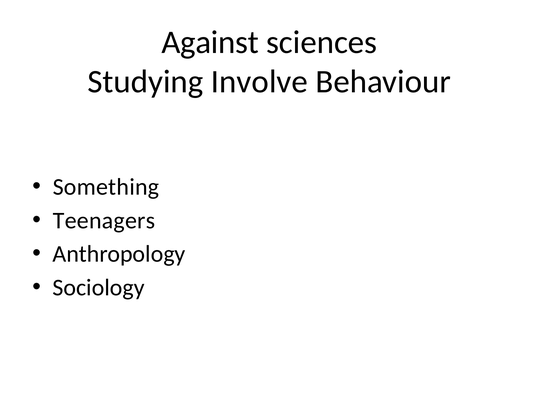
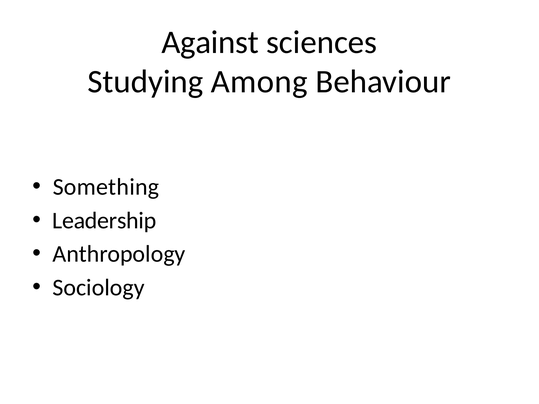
Involve: Involve -> Among
Teenagers: Teenagers -> Leadership
